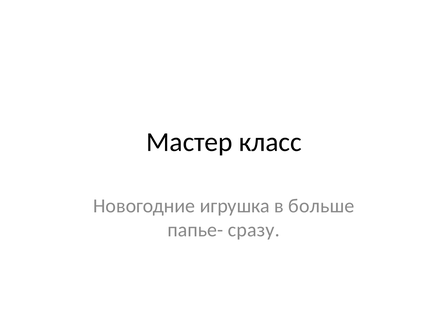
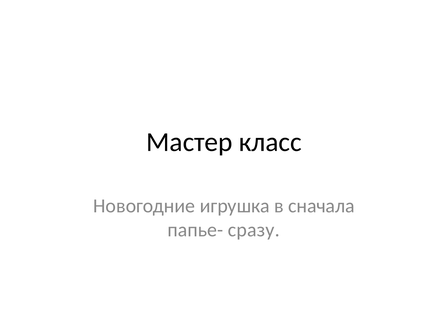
больше: больше -> сначала
